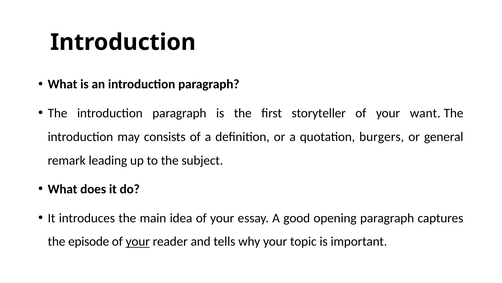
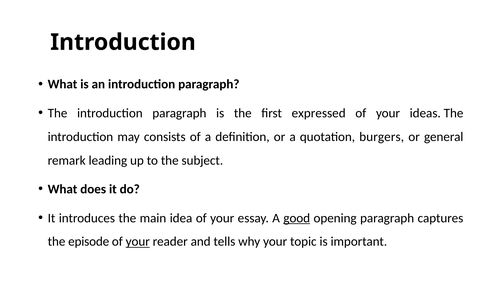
storyteller: storyteller -> expressed
want: want -> ideas
good underline: none -> present
